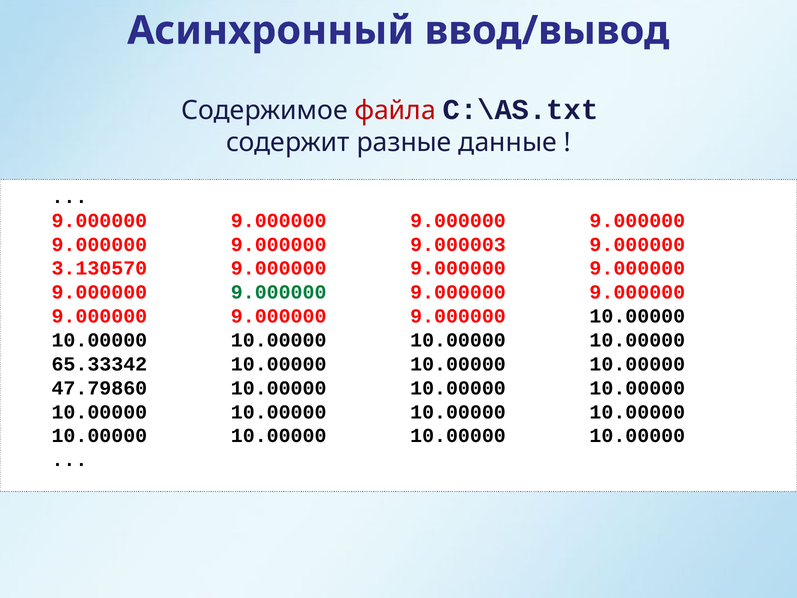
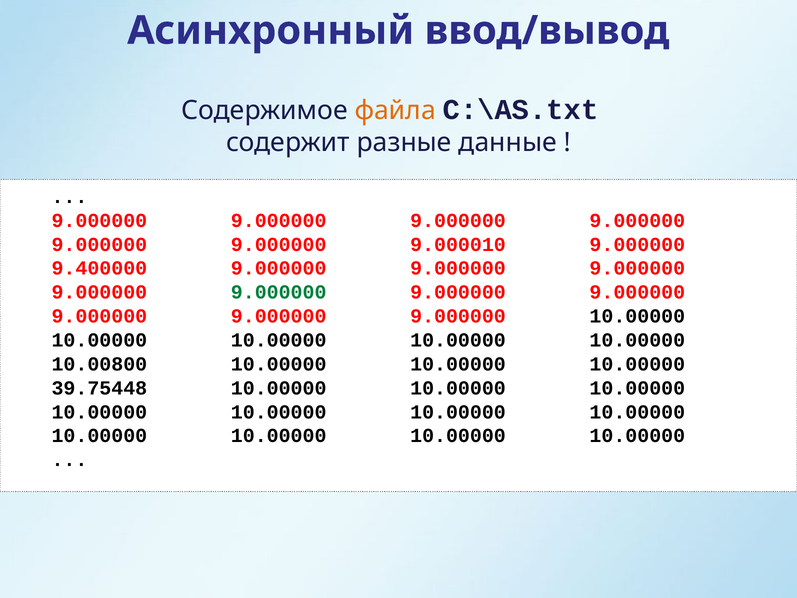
файла colour: red -> orange
9.000003: 9.000003 -> 9.000010
3.130570: 3.130570 -> 9.400000
65.33342: 65.33342 -> 10.00800
47.79860: 47.79860 -> 39.75448
